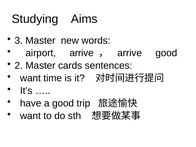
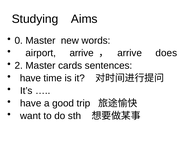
3: 3 -> 0
arrive good: good -> does
want at (30, 78): want -> have
